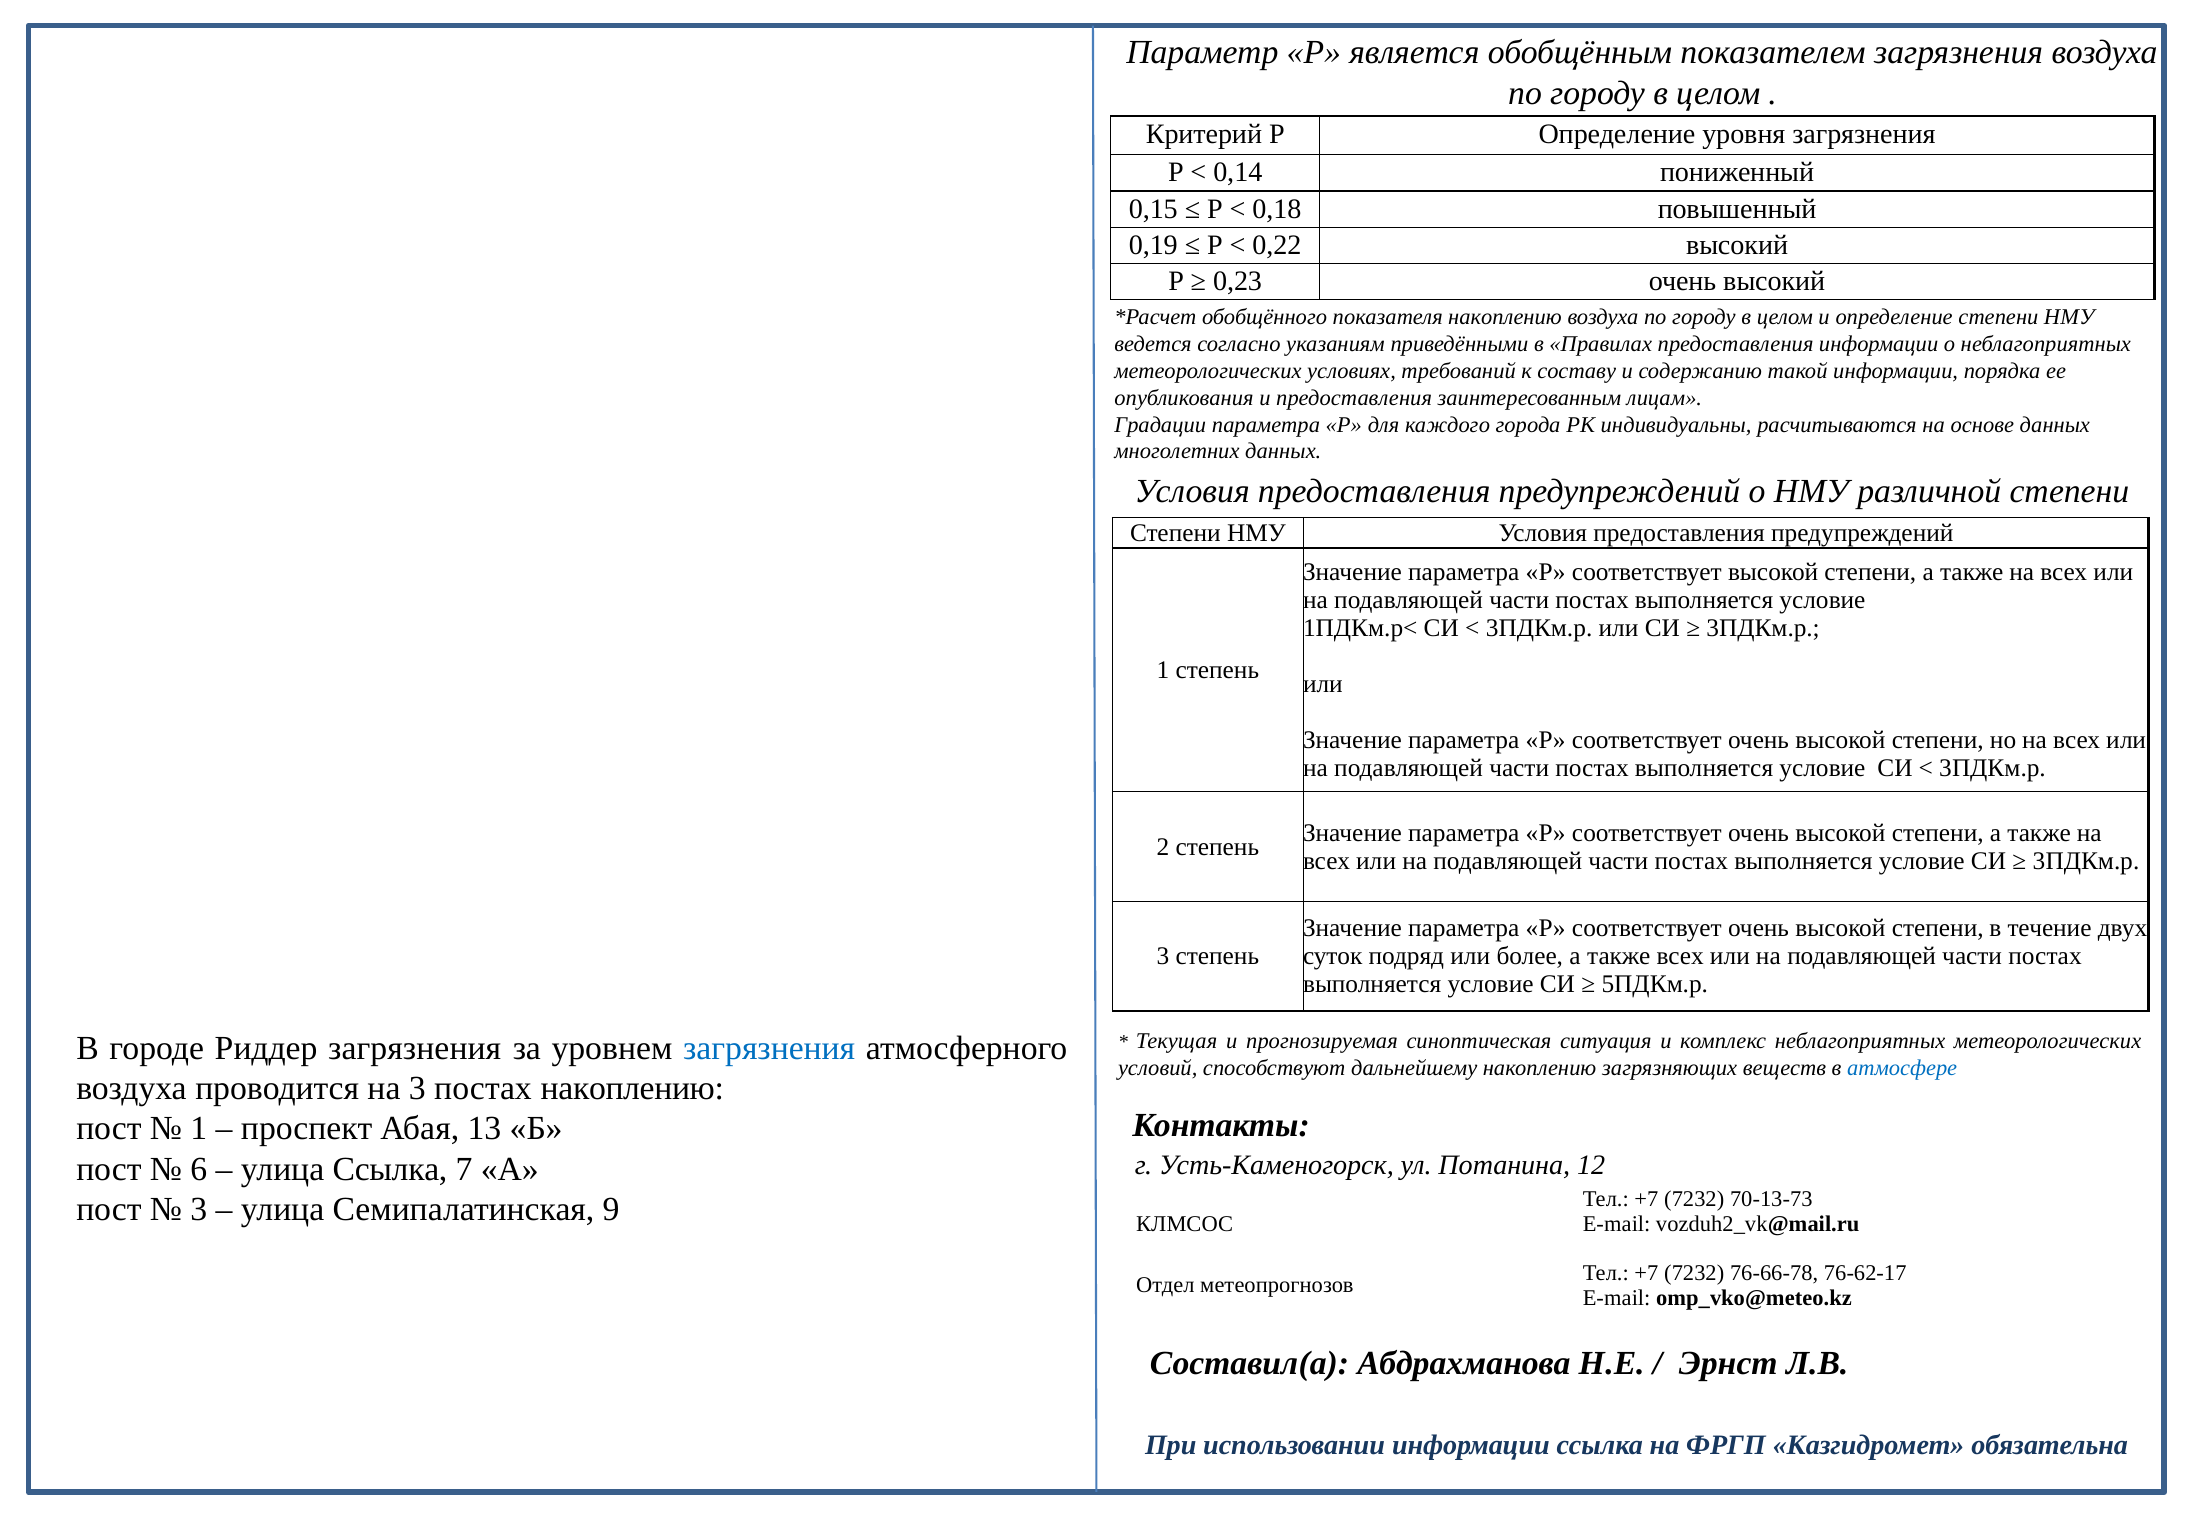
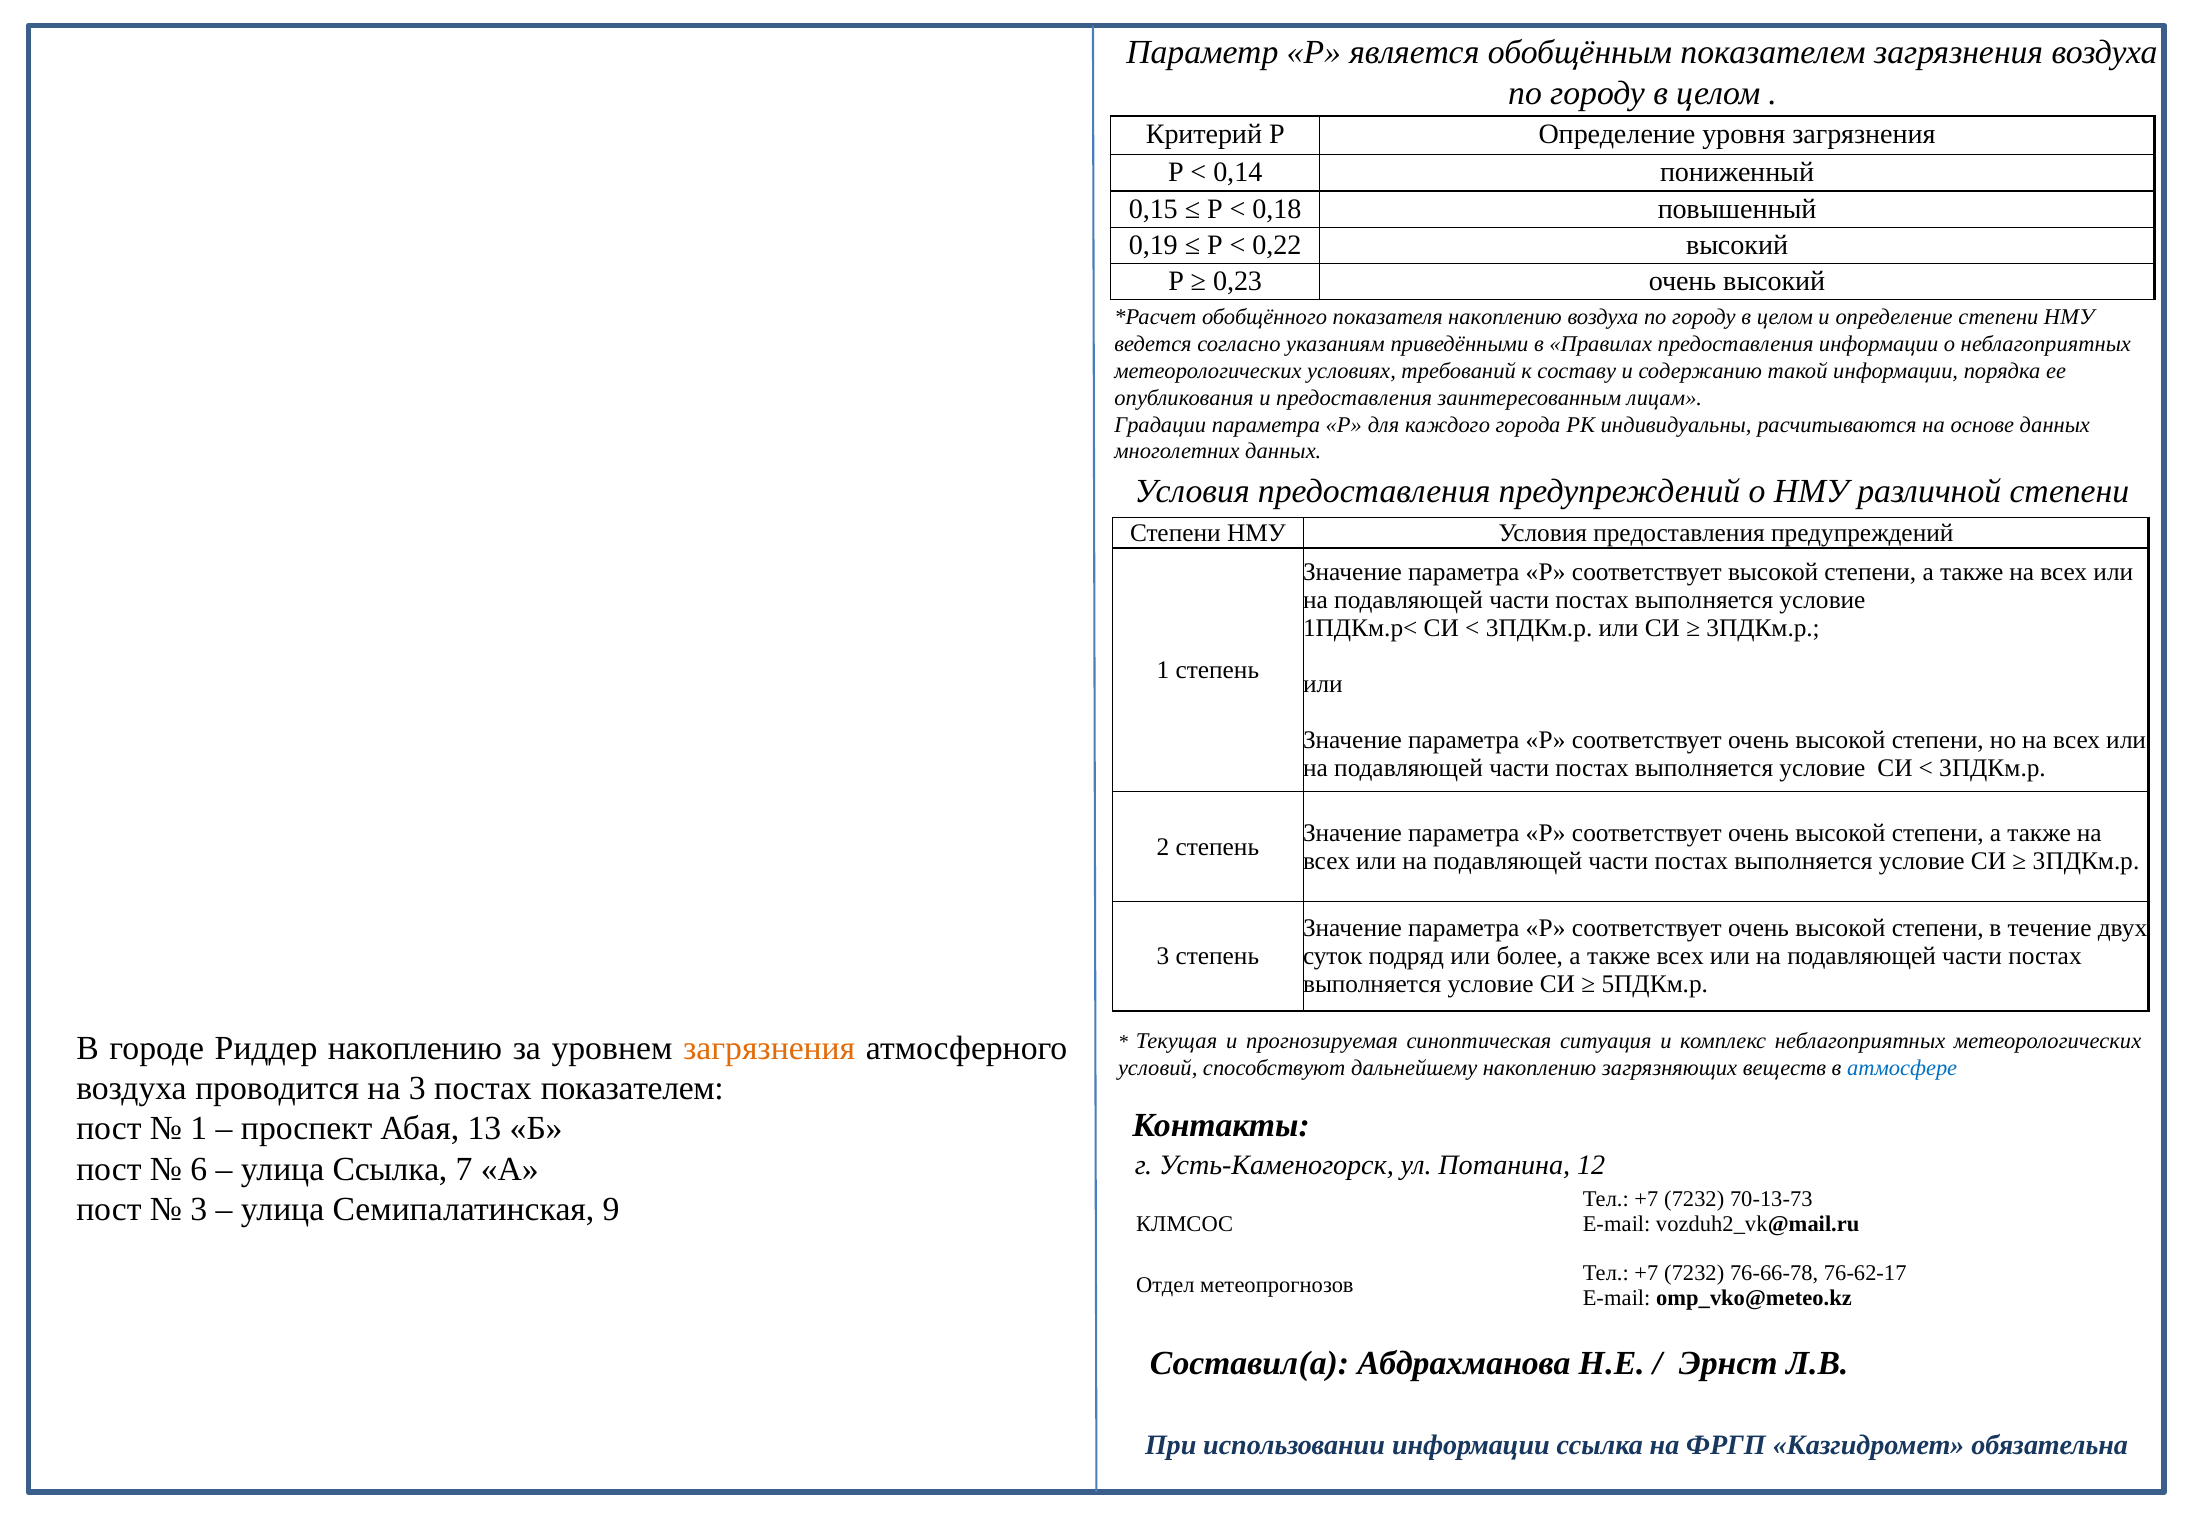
Риддер загрязнения: загрязнения -> накоплению
загрязнения at (769, 1048) colour: blue -> orange
постах накоплению: накоплению -> показателем
